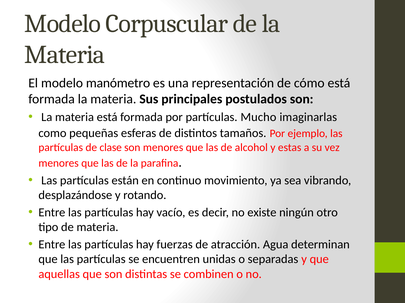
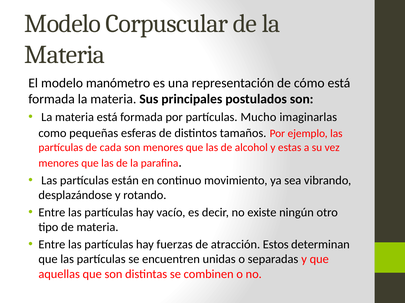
clase: clase -> cada
Agua: Agua -> Estos
